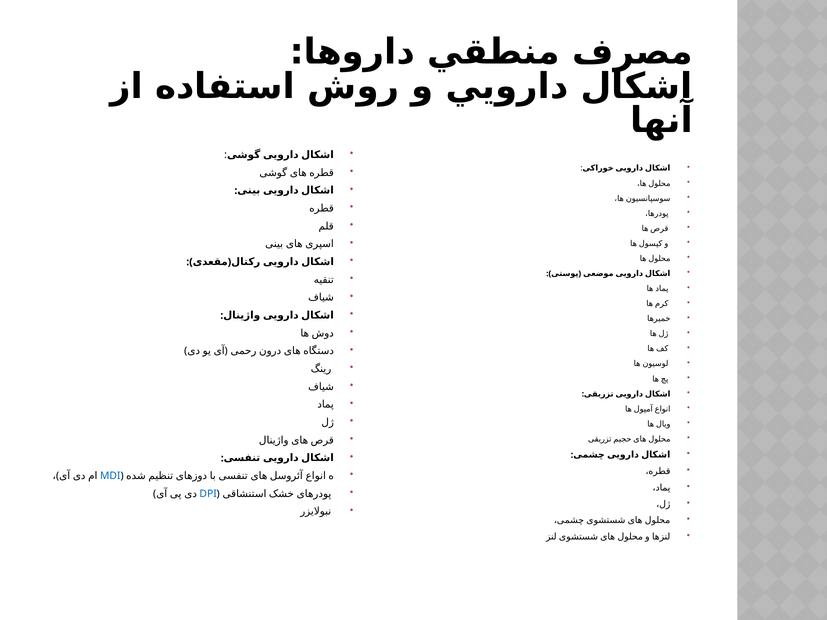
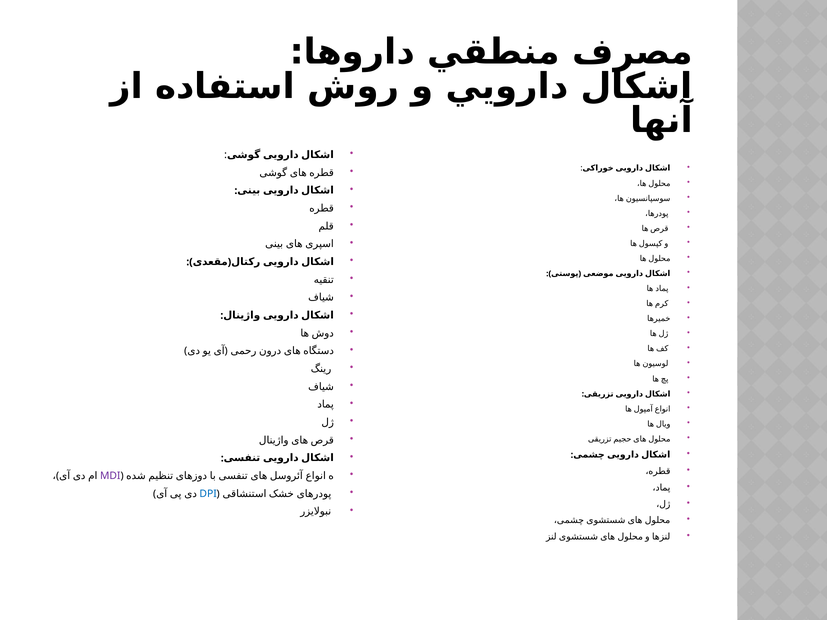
MDI colour: blue -> purple
